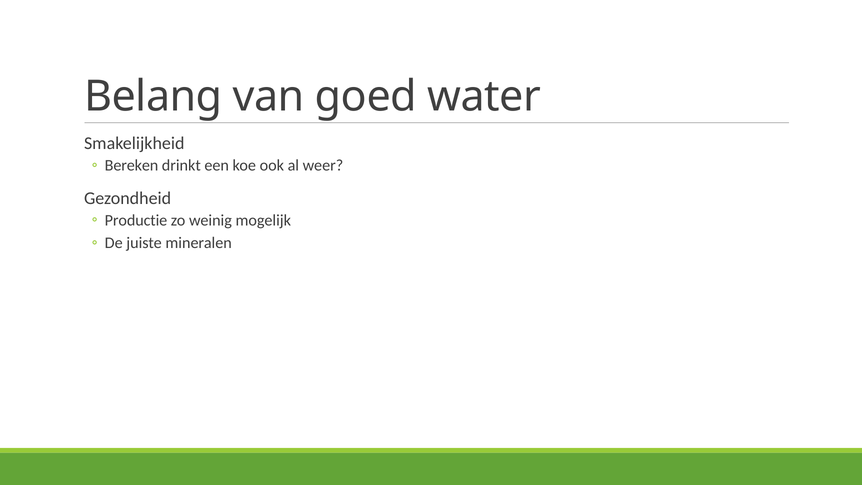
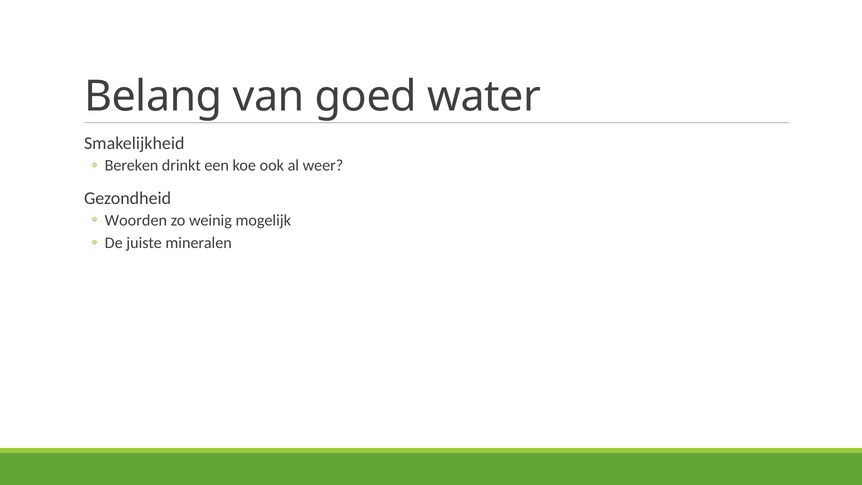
Productie: Productie -> Woorden
